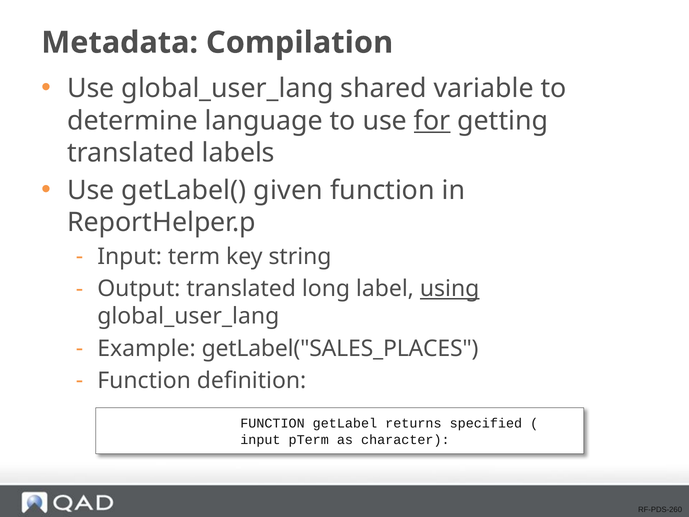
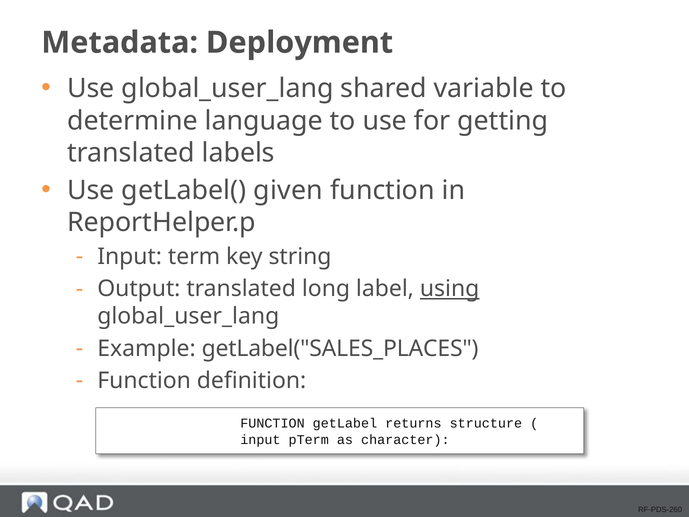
Compilation: Compilation -> Deployment
for underline: present -> none
specified: specified -> structure
